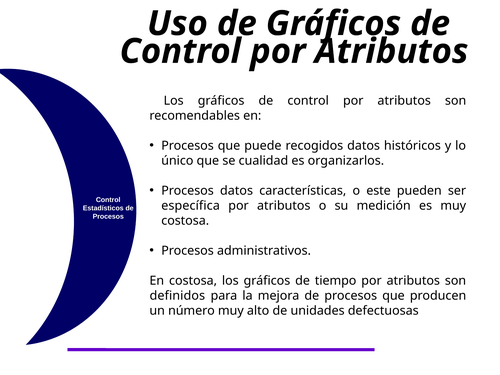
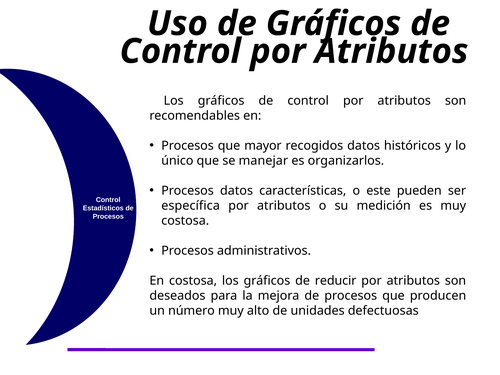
puede: puede -> mayor
cualidad: cualidad -> manejar
tiempo: tiempo -> reducir
definidos: definidos -> deseados
